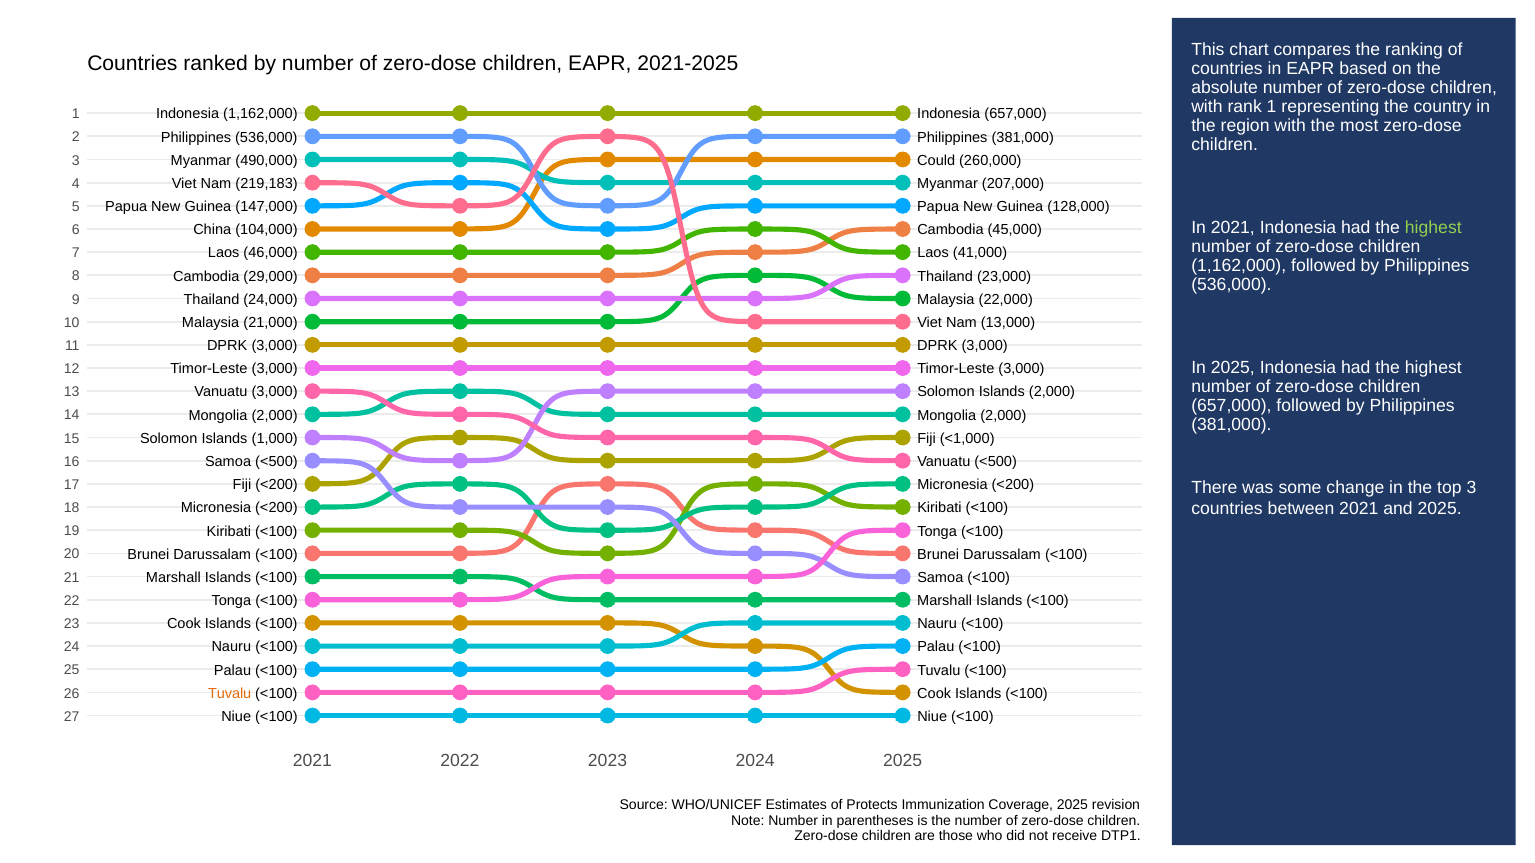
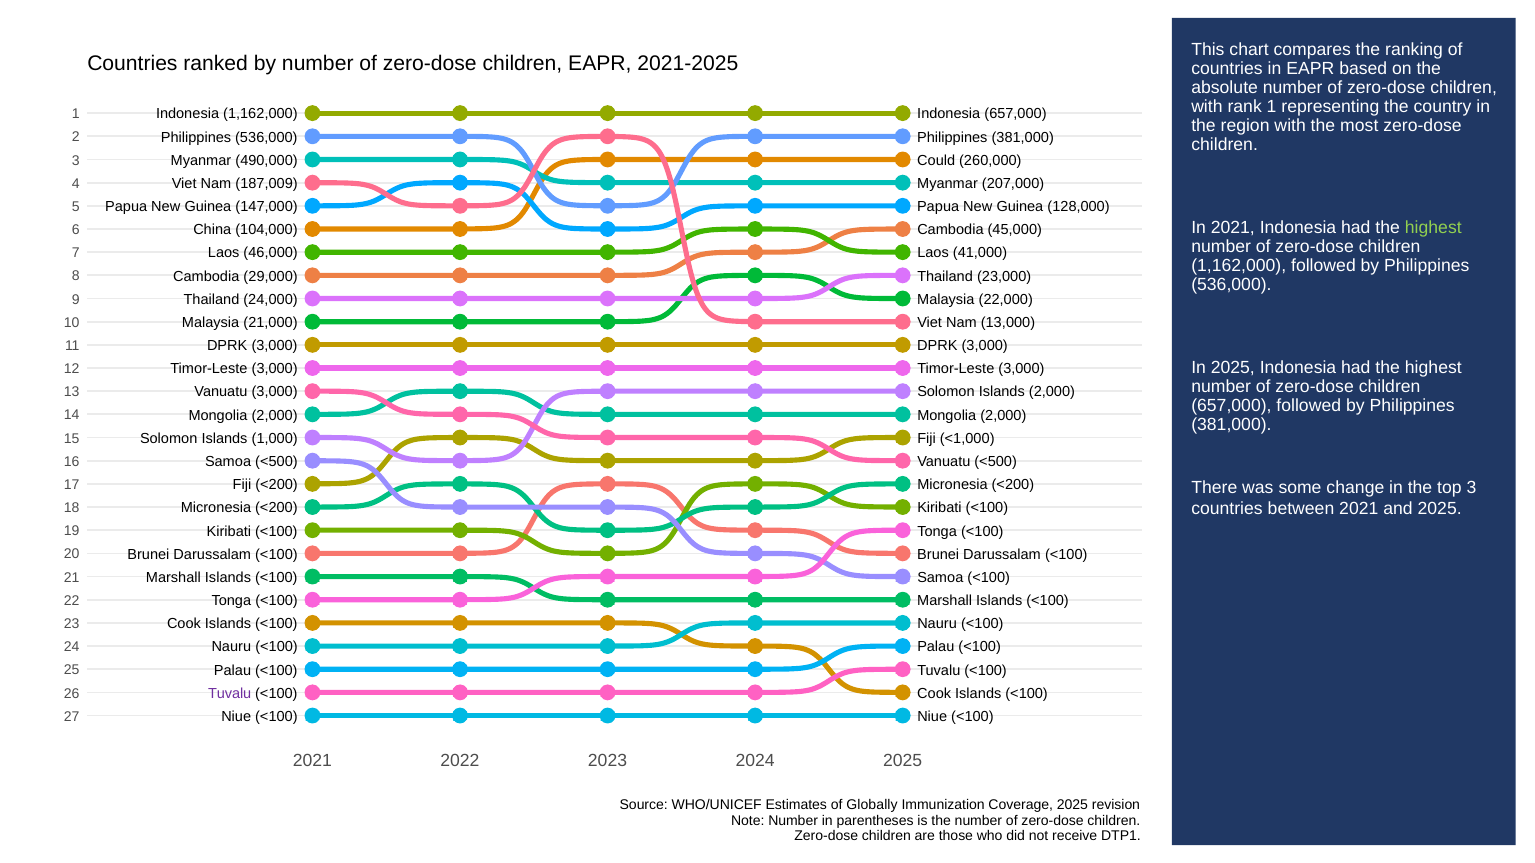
219,183: 219,183 -> 187,009
Tuvalu at (230, 694) colour: orange -> purple
Protects: Protects -> Globally
